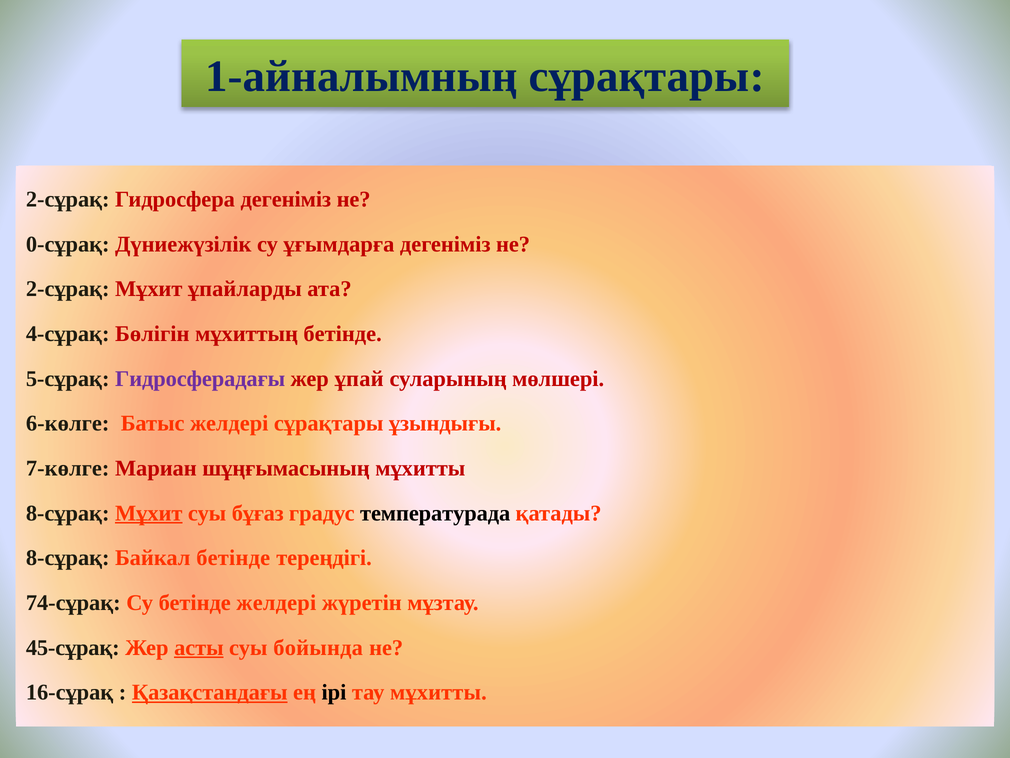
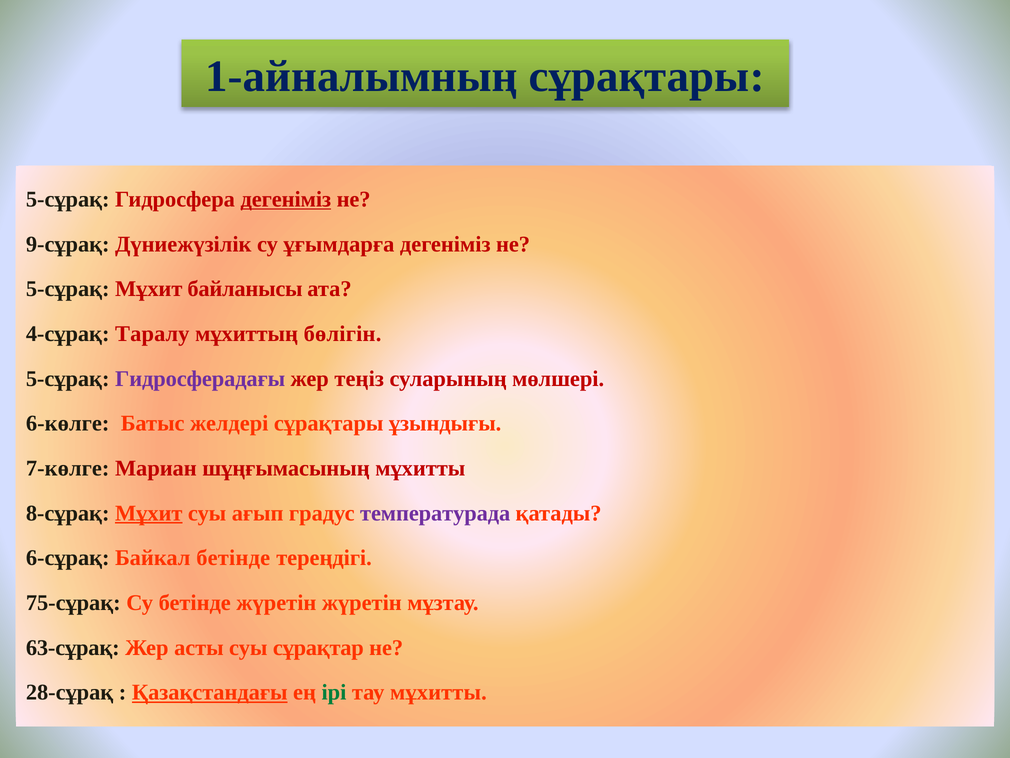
2-сұрақ at (68, 199): 2-сұрақ -> 5-сұрақ
дегеніміз at (286, 199) underline: none -> present
0-сұрақ: 0-сұрақ -> 9-сұрақ
2-сұрақ at (68, 289): 2-сұрақ -> 5-сұрақ
ұпайларды: ұпайларды -> байланысы
Бөлігін: Бөлігін -> Таралу
мұхиттың бетінде: бетінде -> бөлігін
ұпай: ұпай -> теңіз
бұғаз: бұғаз -> ағып
температурада colour: black -> purple
8-сұрақ at (68, 558): 8-сұрақ -> 6-сұрақ
74-сұрақ: 74-сұрақ -> 75-сұрақ
бетінде желдері: желдері -> жүретін
45-сұрақ: 45-сұрақ -> 63-сұрақ
асты underline: present -> none
бойында: бойында -> сұрақтар
16-сұрақ: 16-сұрақ -> 28-сұрақ
ірі colour: black -> green
